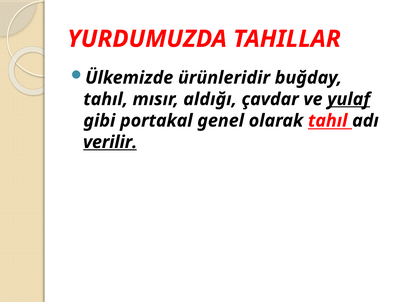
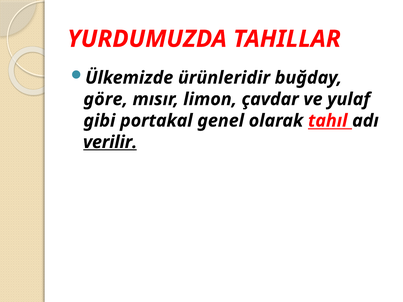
tahıl at (106, 99): tahıl -> göre
aldığı: aldığı -> limon
yulaf underline: present -> none
